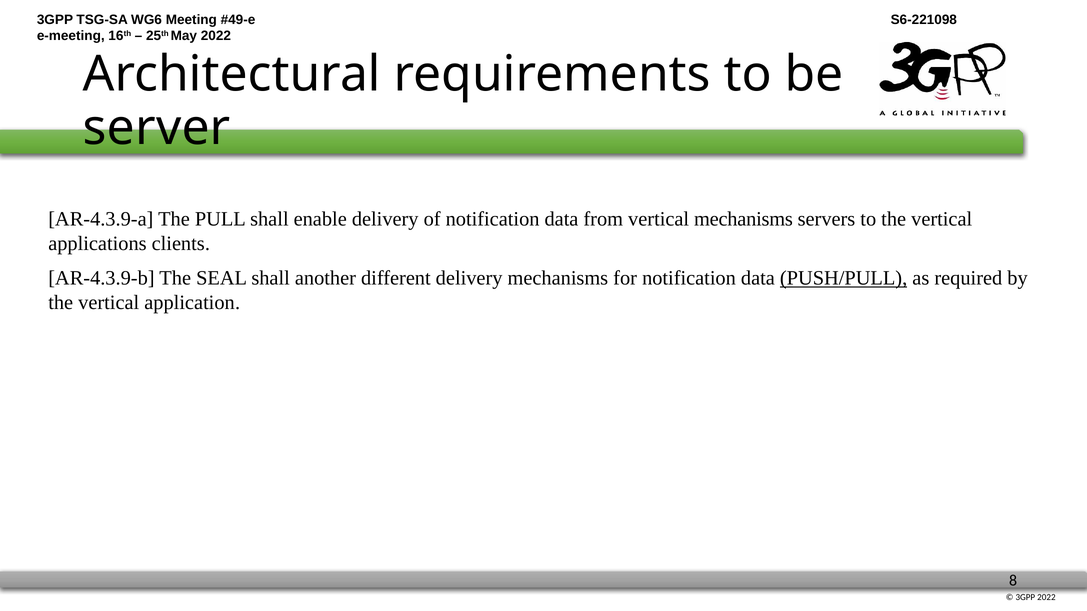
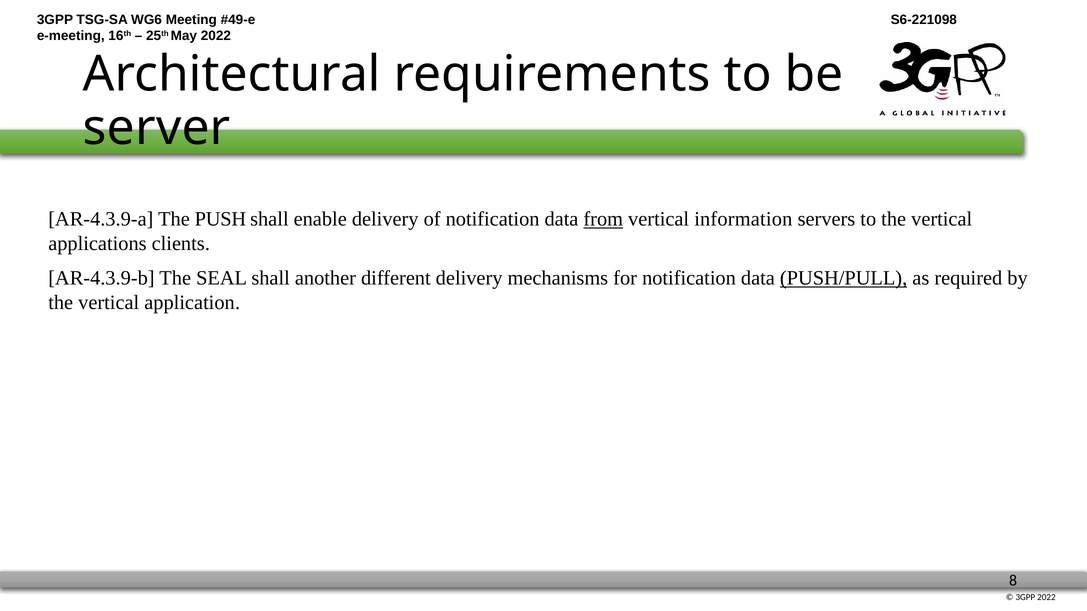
PULL: PULL -> PUSH
from underline: none -> present
vertical mechanisms: mechanisms -> information
